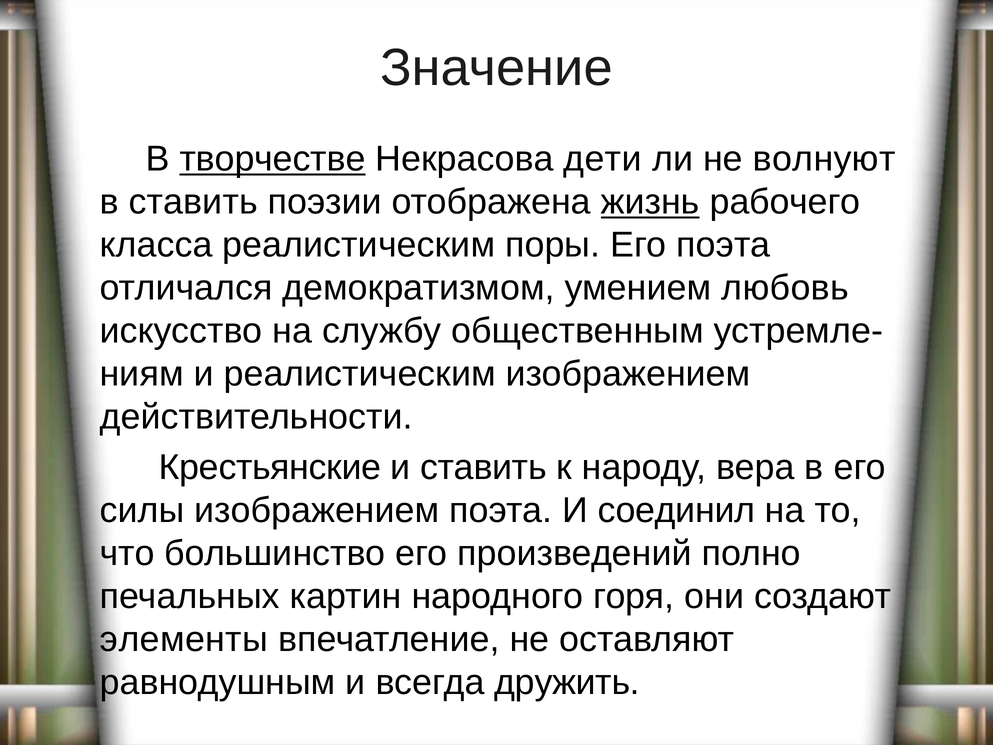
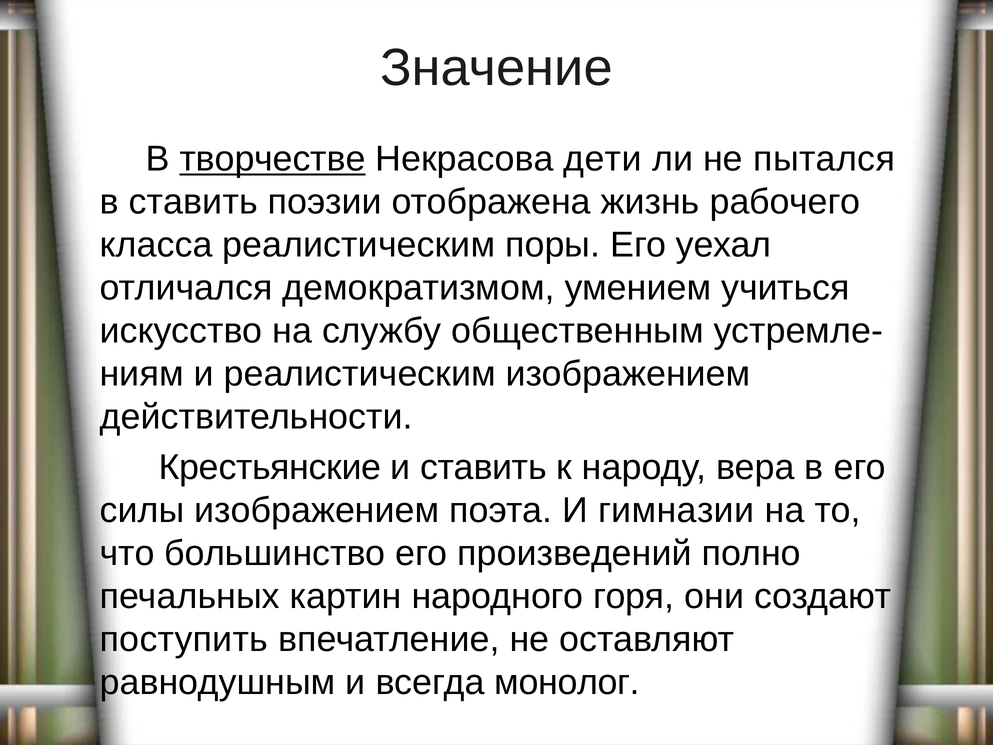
волнуют: волнуют -> пытался
жизнь underline: present -> none
Его поэта: поэта -> уехал
любовь: любовь -> учиться
соединил: соединил -> гимназии
элементы: элементы -> поступить
дружить: дружить -> монолог
